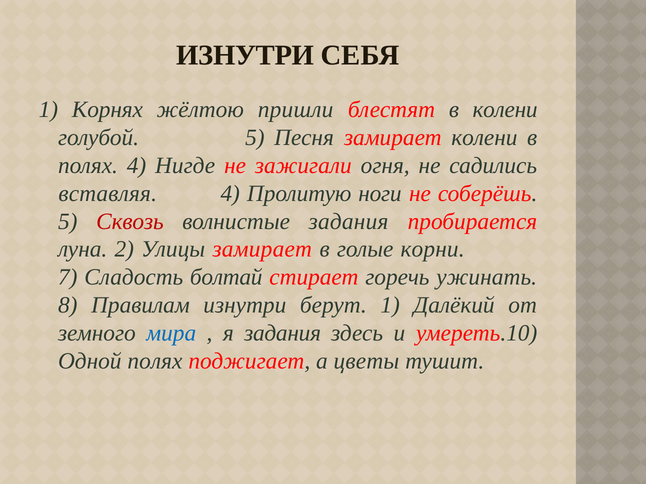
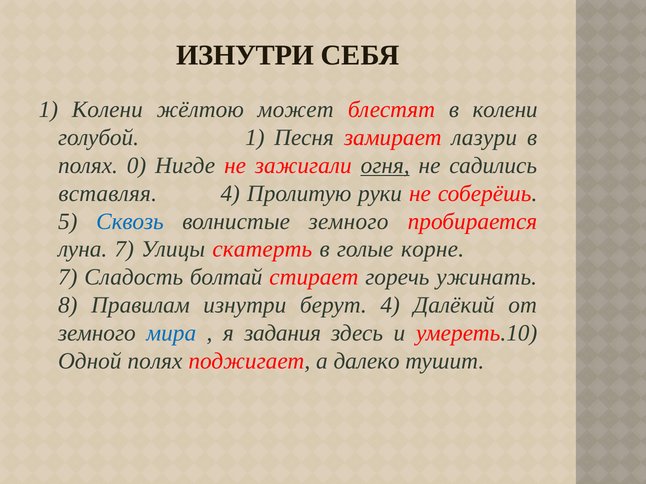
1 Корнях: Корнях -> Колени
пришли: пришли -> может
голубой 5: 5 -> 1
замирает колени: колени -> лазури
полях 4: 4 -> 0
огня underline: none -> present
ноги: ноги -> руки
Сквозь colour: red -> blue
волнистые задания: задания -> земного
луна 2: 2 -> 7
Улицы замирает: замирает -> скатерть
корни: корни -> корне
берут 1: 1 -> 4
цветы: цветы -> далеко
